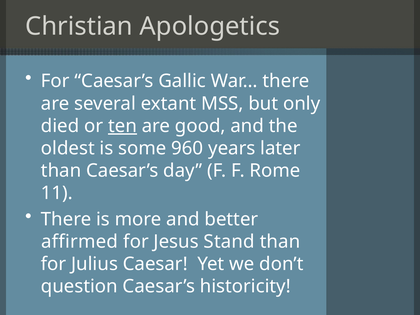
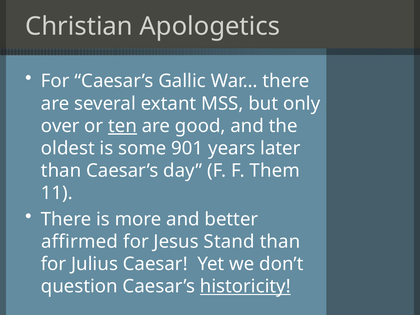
died: died -> over
960: 960 -> 901
Rome: Rome -> Them
historicity underline: none -> present
